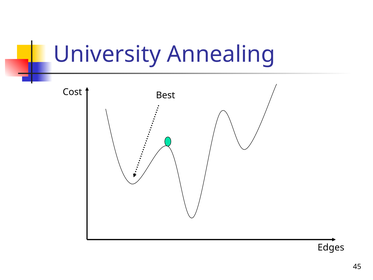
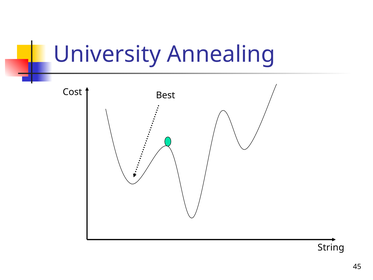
Edges: Edges -> String
